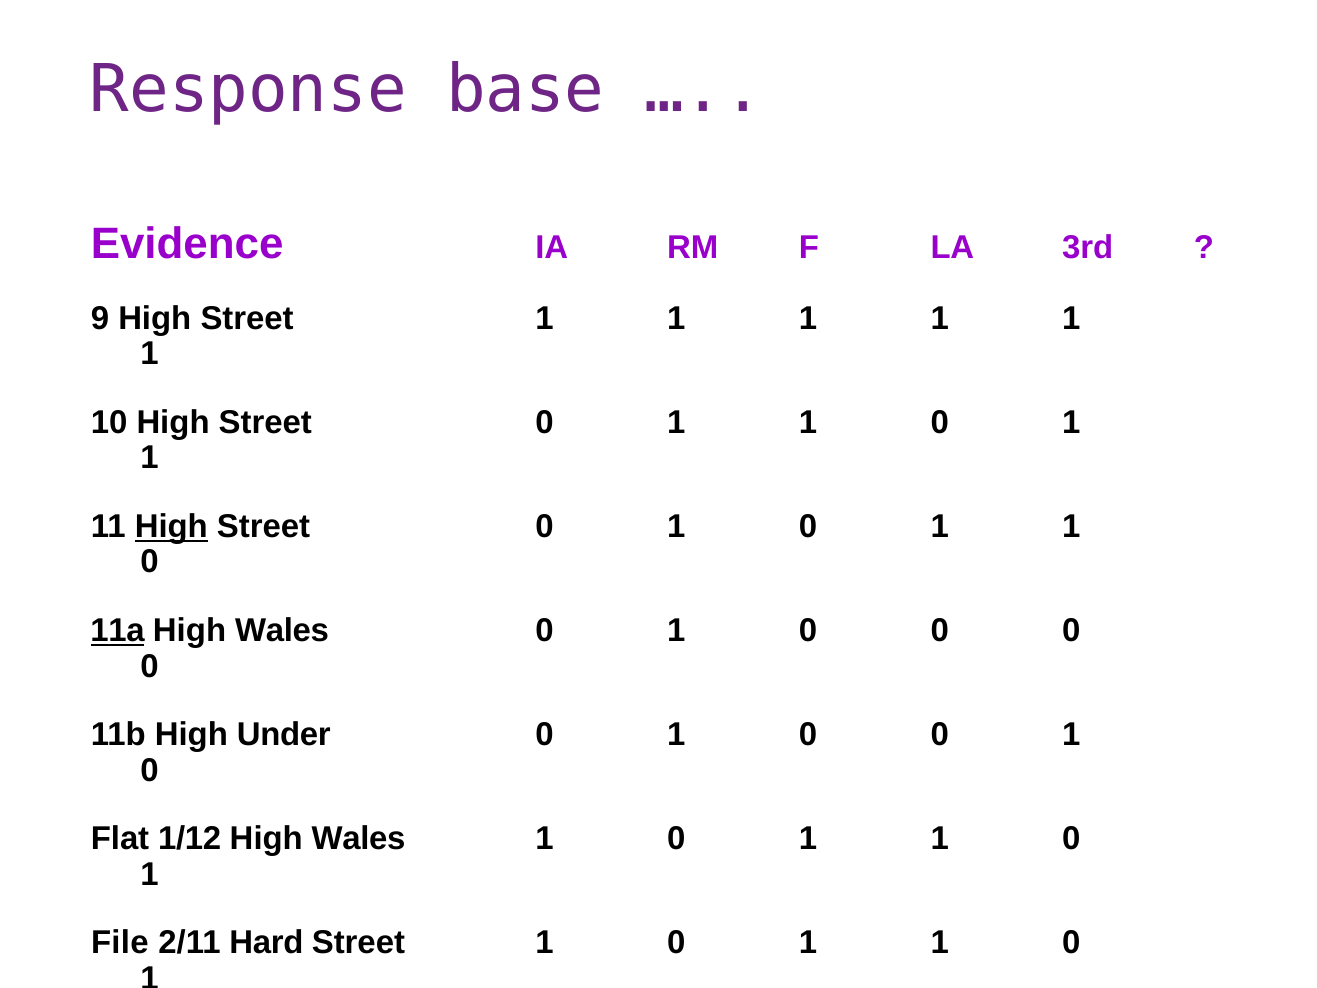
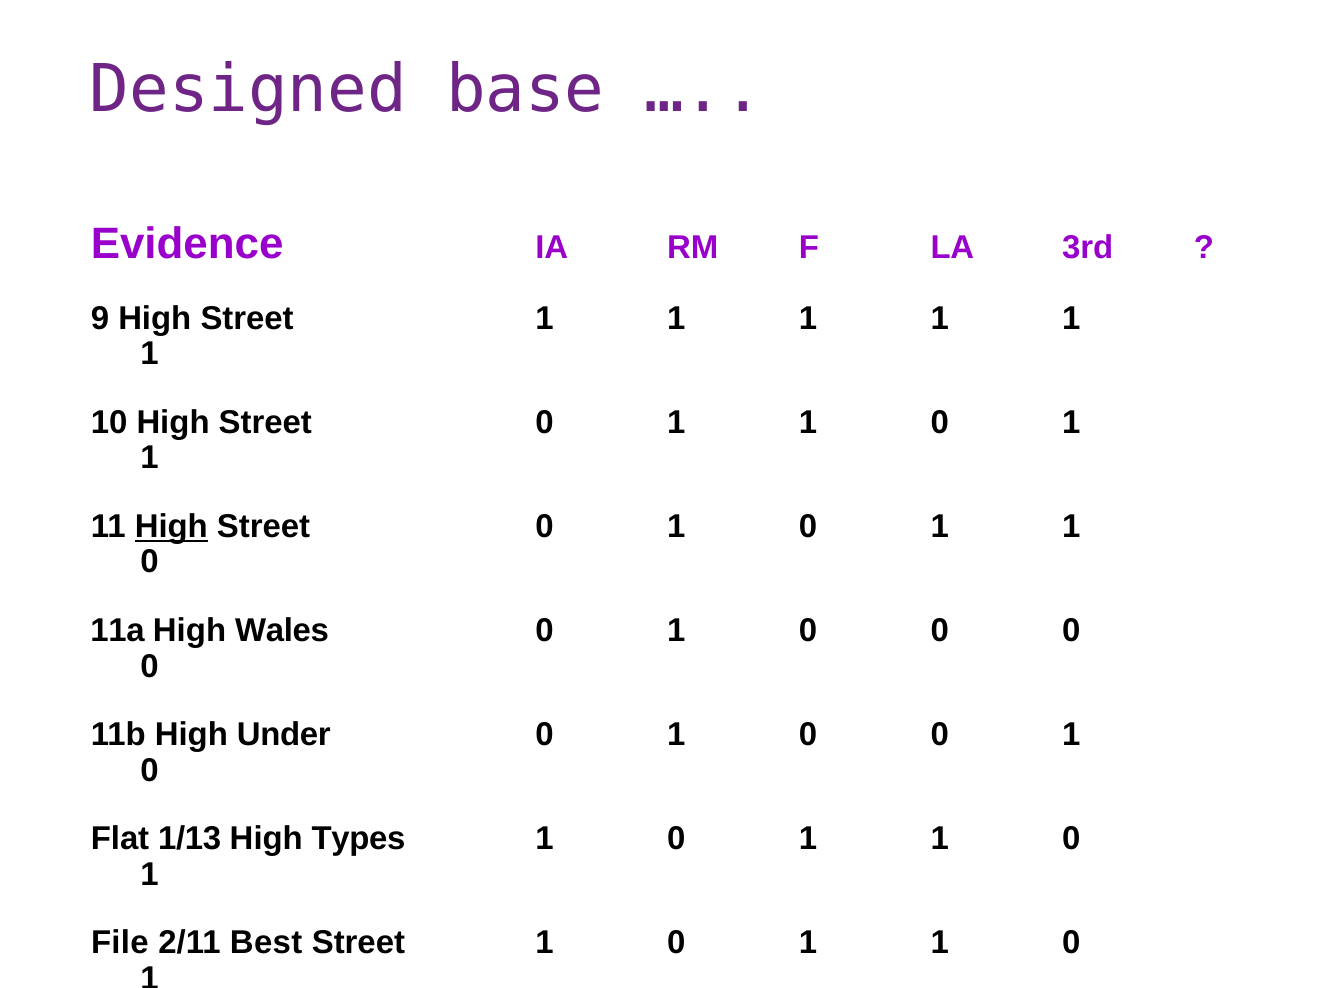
Response: Response -> Designed
11a underline: present -> none
1/12: 1/12 -> 1/13
Wales at (359, 839): Wales -> Types
Hard: Hard -> Best
